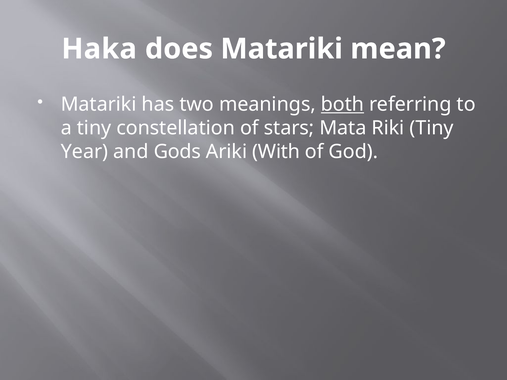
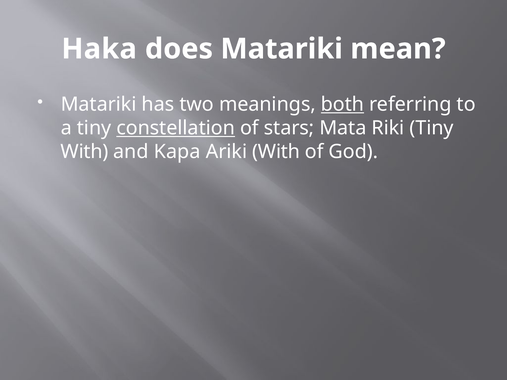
constellation underline: none -> present
Year at (84, 152): Year -> With
Gods: Gods -> Kapa
